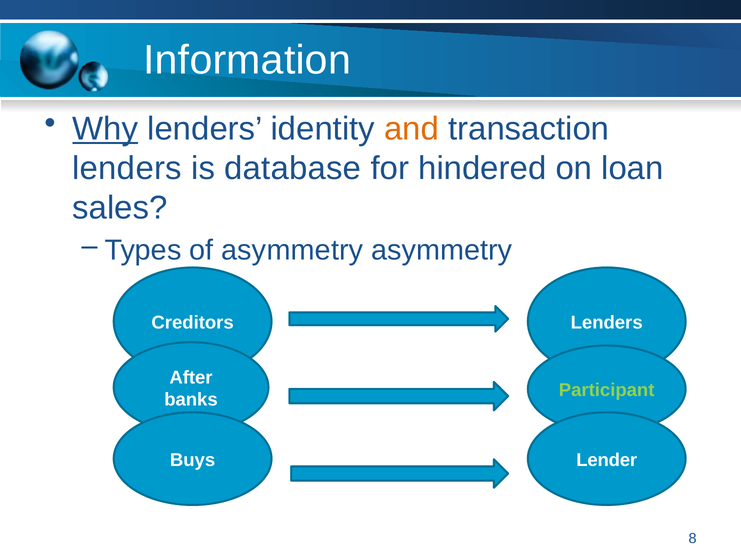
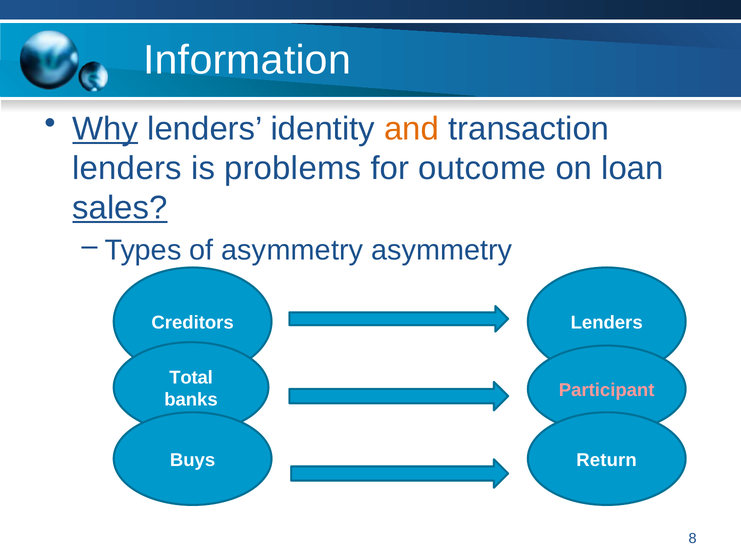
database: database -> problems
hindered: hindered -> outcome
sales underline: none -> present
After: After -> Total
Participant colour: light green -> pink
Lender: Lender -> Return
